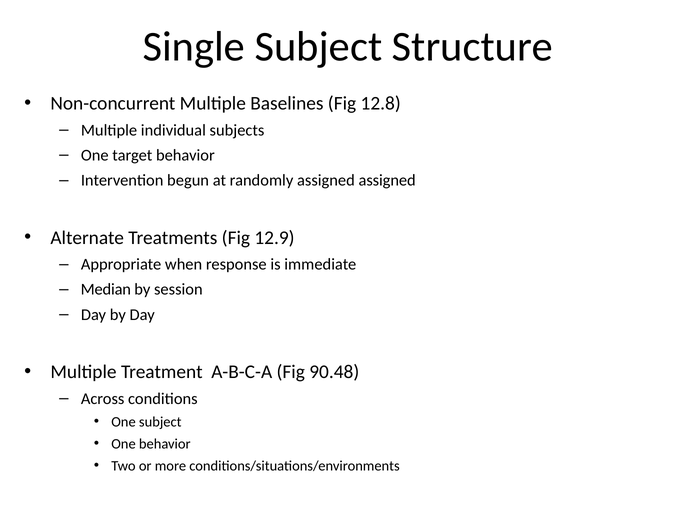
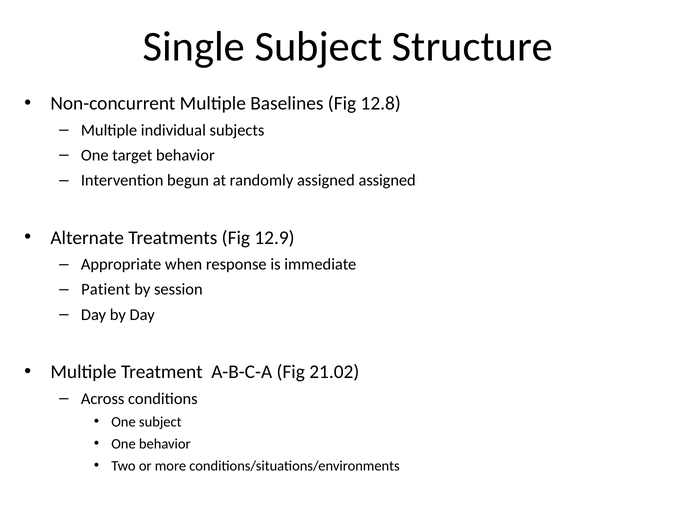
Median: Median -> Patient
90.48: 90.48 -> 21.02
